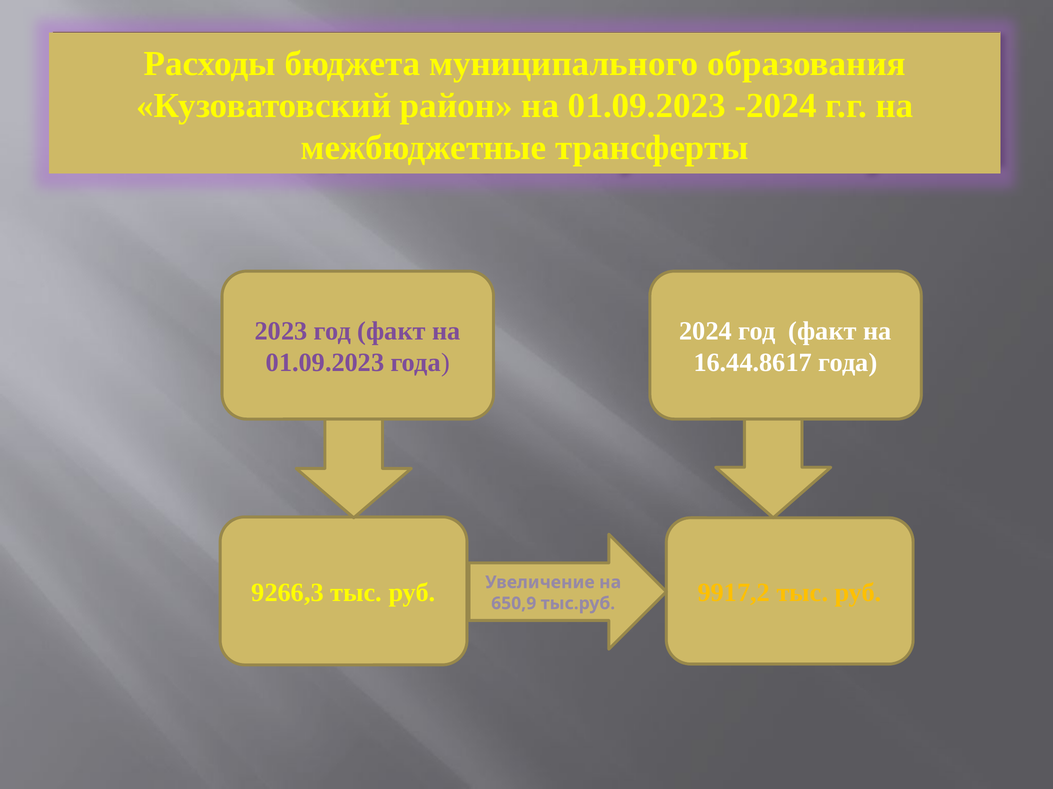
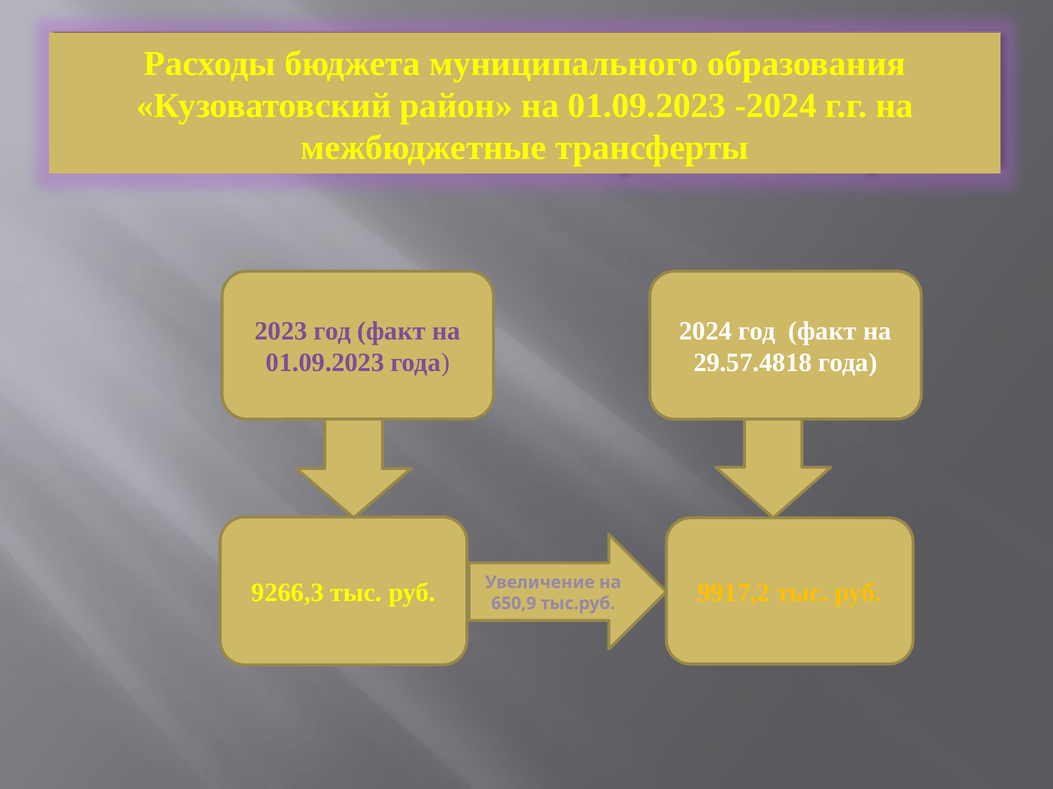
16.44.8617: 16.44.8617 -> 29.57.4818
